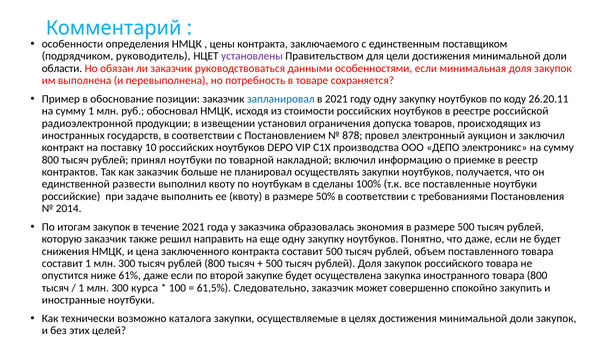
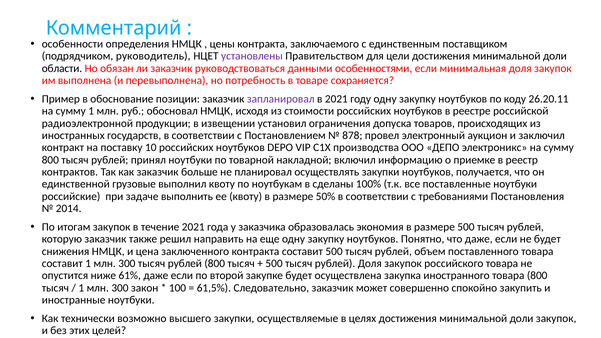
запланировал colour: blue -> purple
развести: развести -> грузовые
курса: курса -> закон
каталога: каталога -> высшего
